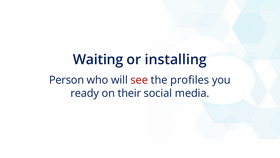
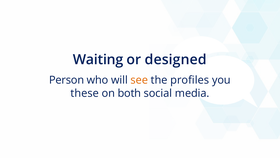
installing: installing -> designed
see colour: red -> orange
ready: ready -> these
their: their -> both
